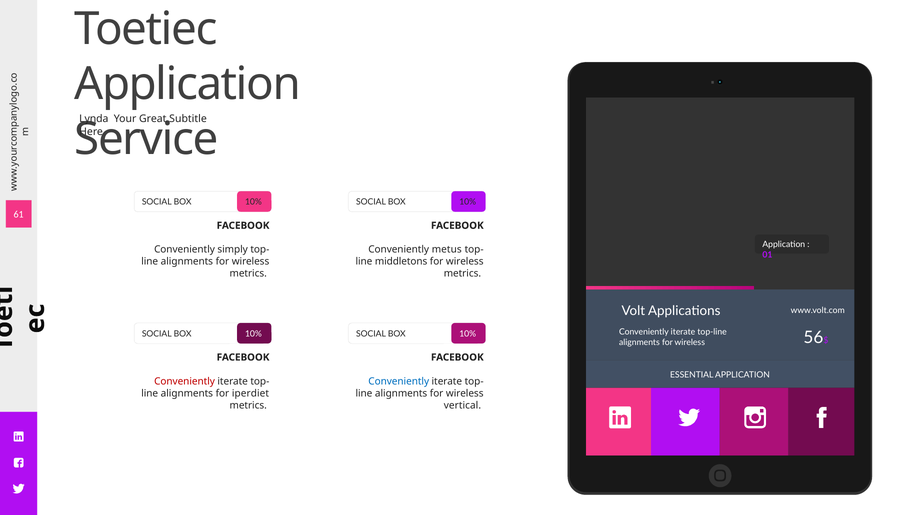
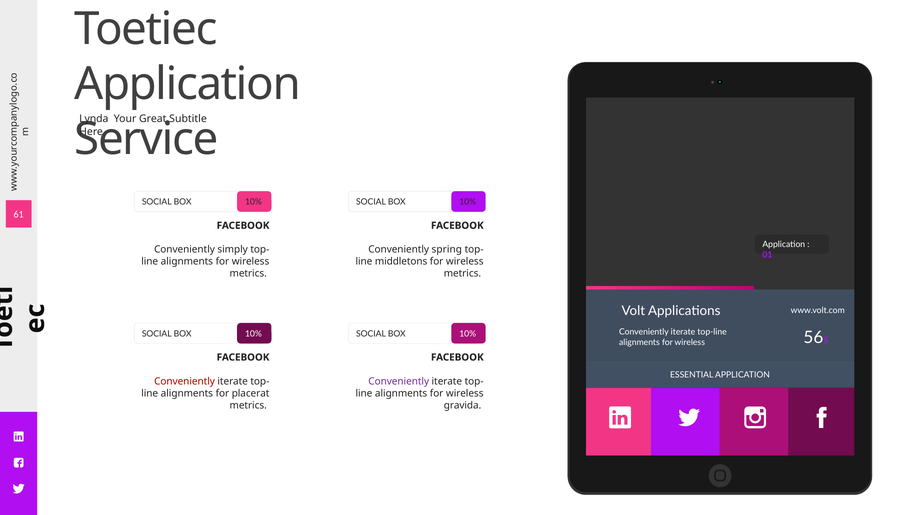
metus: metus -> spring
Conveniently at (399, 381) colour: blue -> purple
iperdiet: iperdiet -> placerat
vertical: vertical -> gravida
